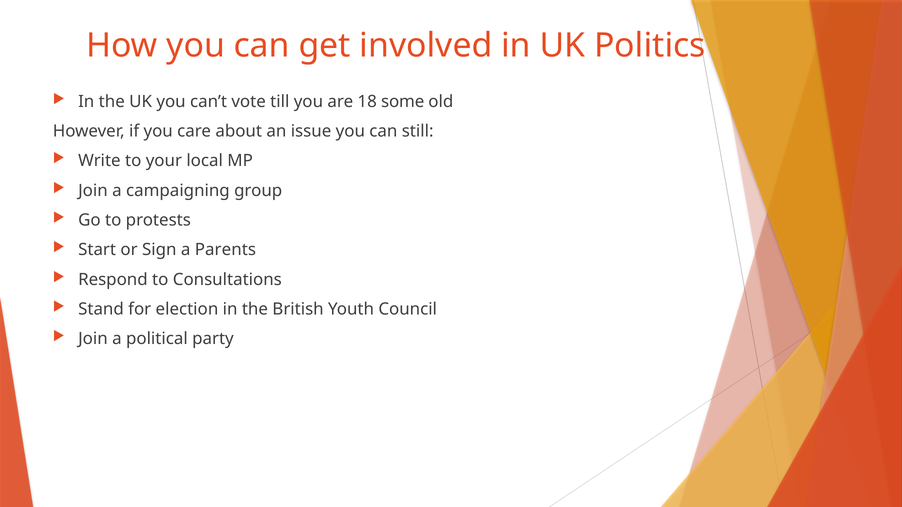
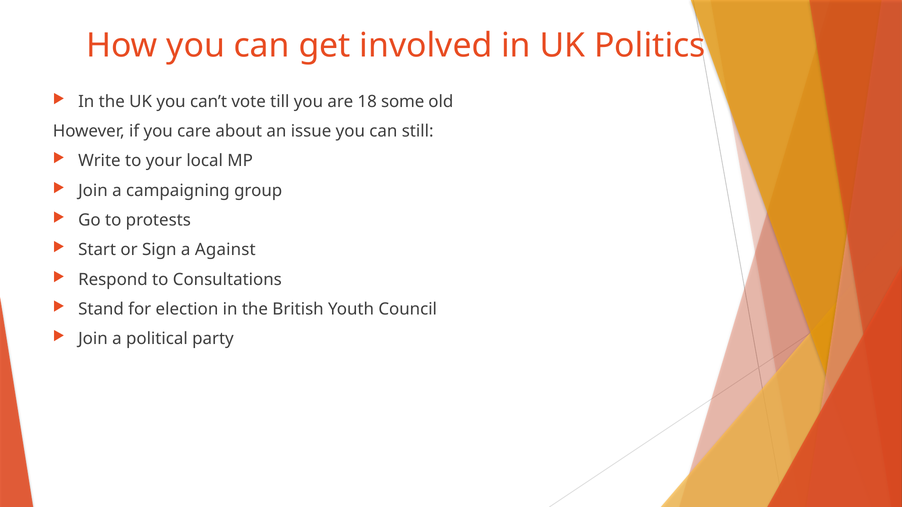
Parents: Parents -> Against
